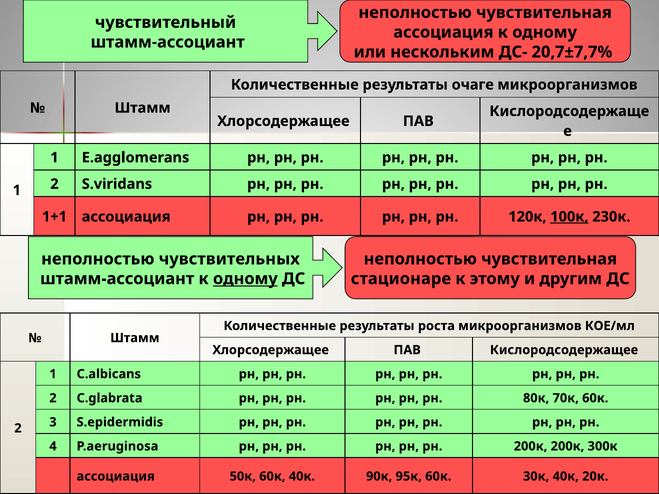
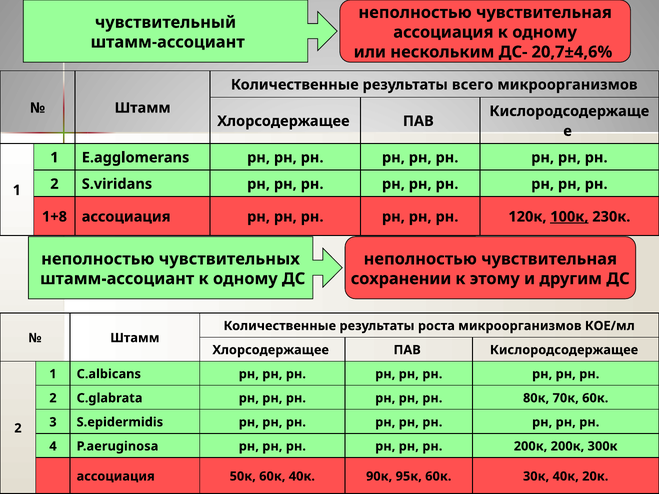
20,7±7,7%: 20,7±7,7% -> 20,7±4,6%
очаге: очаге -> всего
1+1: 1+1 -> 1+8
одному at (245, 279) underline: present -> none
стационаре: стационаре -> сохранении
